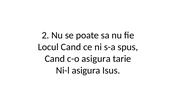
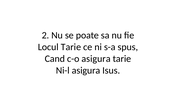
Locul Cand: Cand -> Tarie
